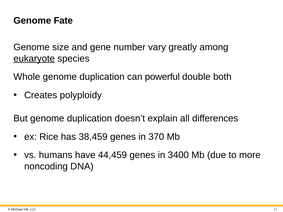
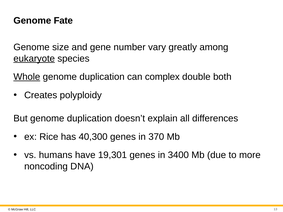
Whole underline: none -> present
powerful: powerful -> complex
38,459: 38,459 -> 40,300
44,459: 44,459 -> 19,301
